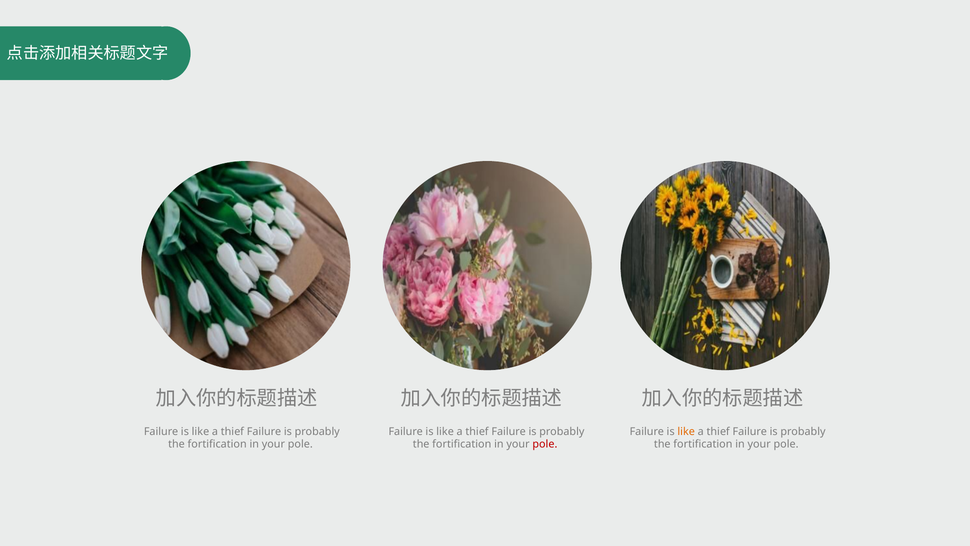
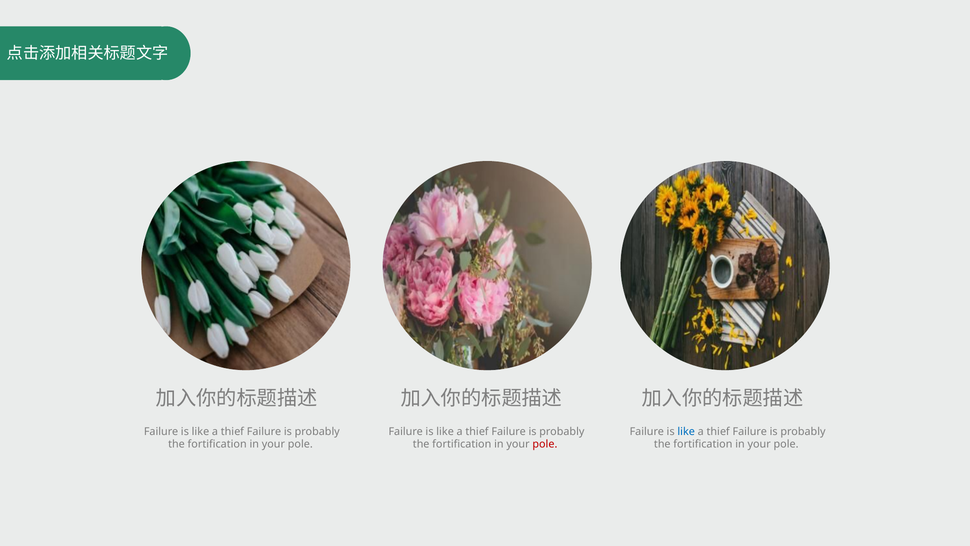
like at (686, 431) colour: orange -> blue
